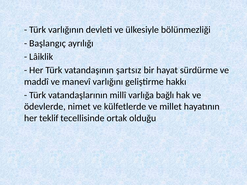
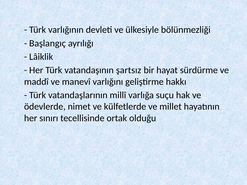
bağlı: bağlı -> suçu
teklif: teklif -> sınırı
